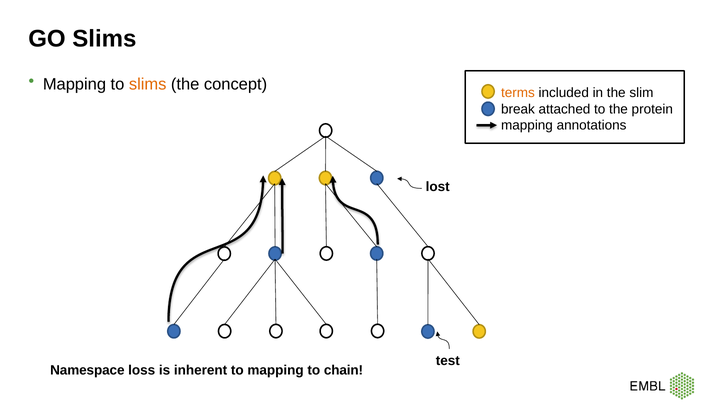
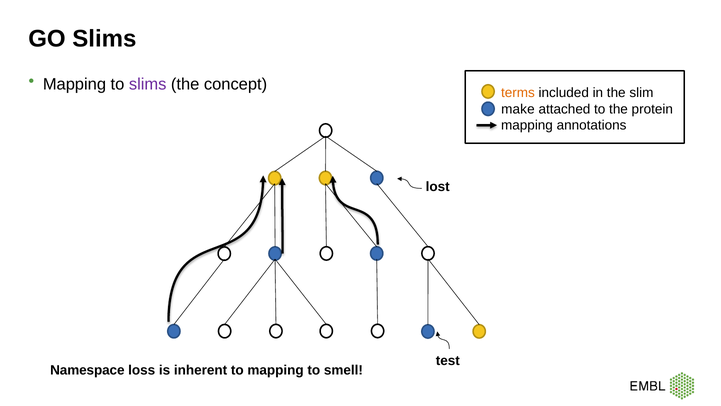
slims at (148, 84) colour: orange -> purple
break: break -> make
chain: chain -> smell
